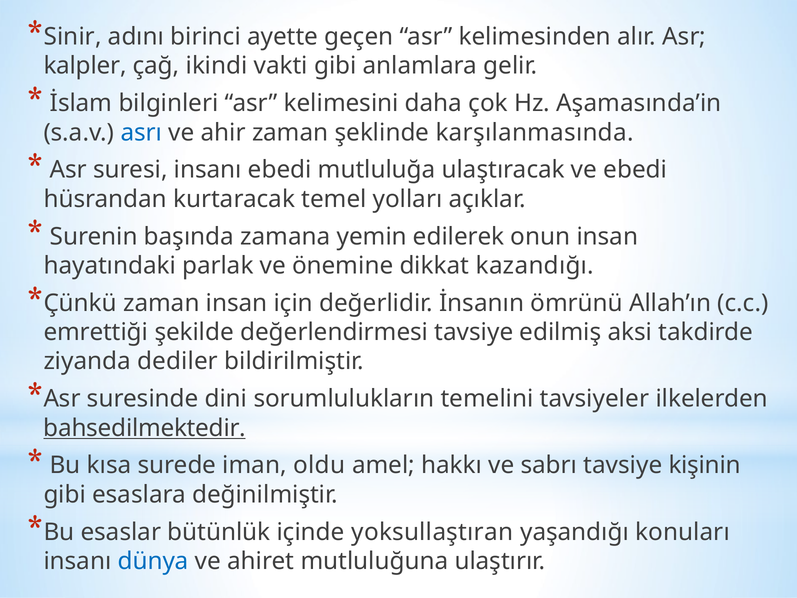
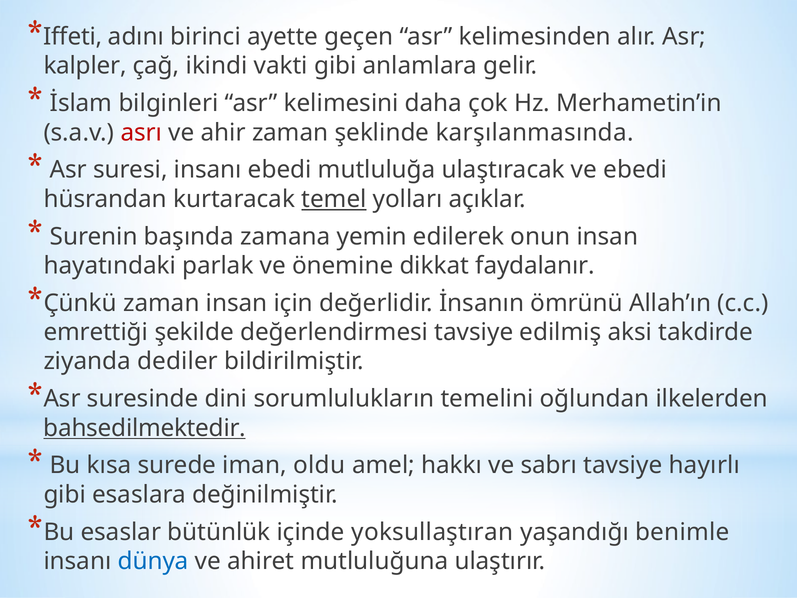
Sinir: Sinir -> Iffeti
Aşamasında’in: Aşamasında’in -> Merhametin’in
asrı colour: blue -> red
temel underline: none -> present
kazandığı: kazandığı -> faydalanır
tavsiyeler: tavsiyeler -> oğlundan
kişinin: kişinin -> hayırlı
konuları: konuları -> benimle
